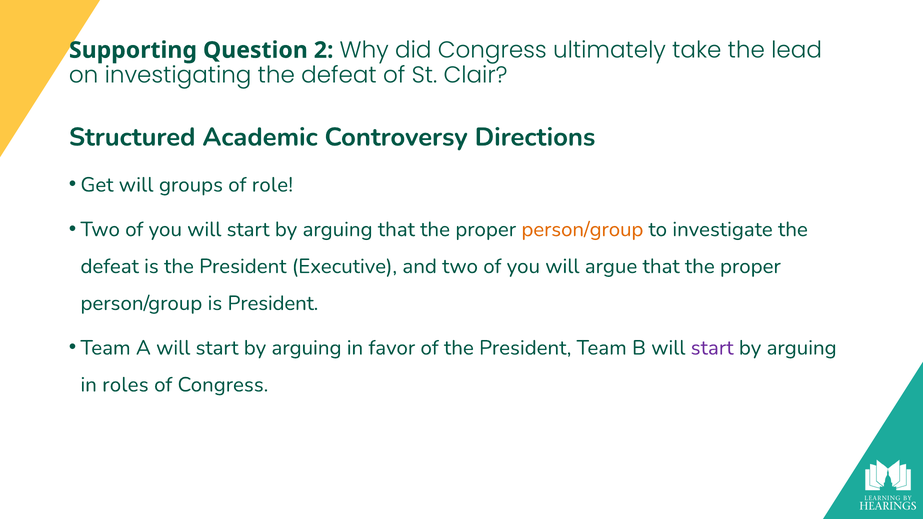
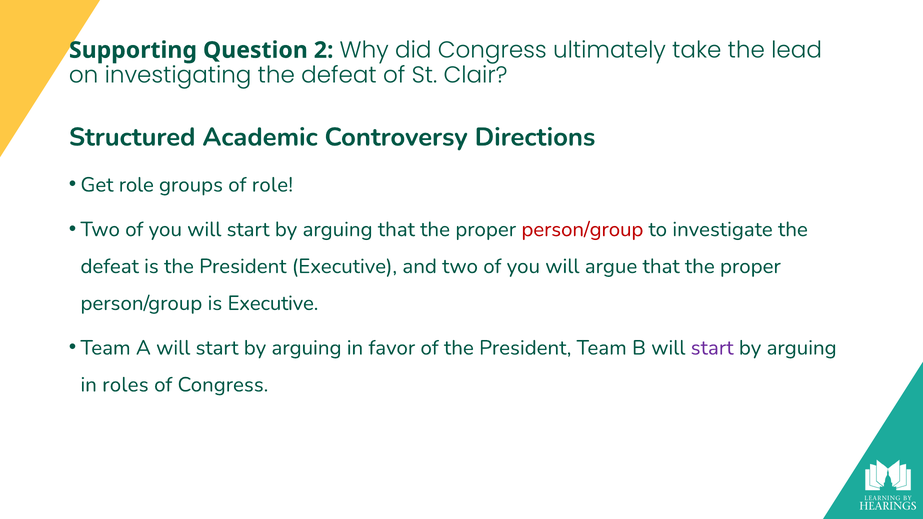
Get will: will -> role
person/group at (582, 229) colour: orange -> red
is President: President -> Executive
